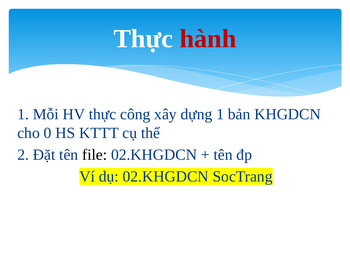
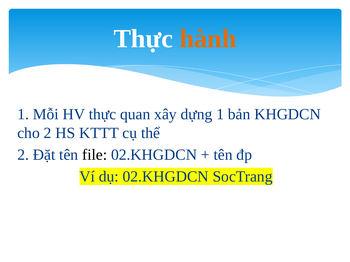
hành colour: red -> orange
công: công -> quan
cho 0: 0 -> 2
